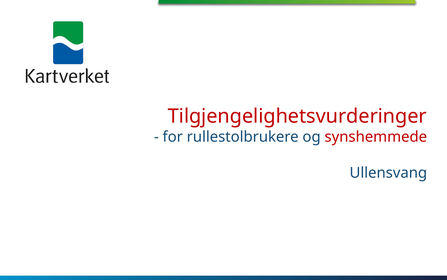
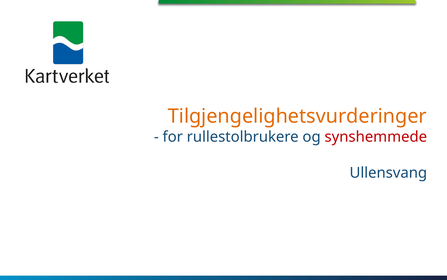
Tilgjengelighetsvurderinger colour: red -> orange
